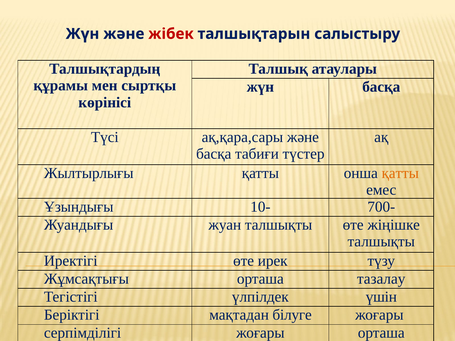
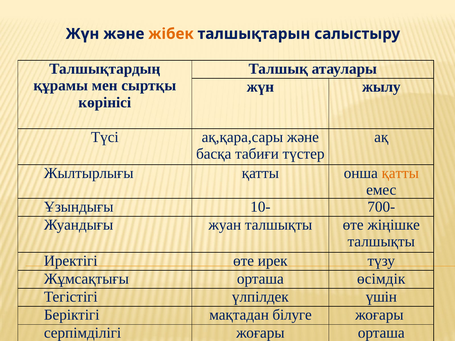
жібек colour: red -> orange
жүн басқа: басқа -> жылу
тазалау: тазалау -> өсімдік
